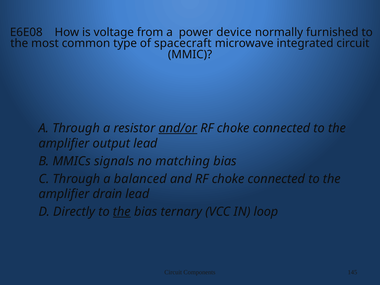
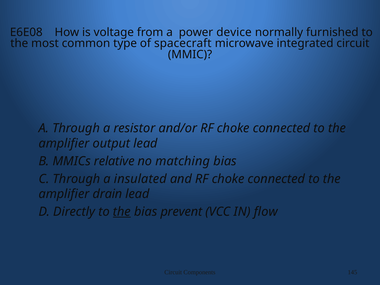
and/or underline: present -> none
signals: signals -> relative
balanced: balanced -> insulated
ternary: ternary -> prevent
loop: loop -> flow
